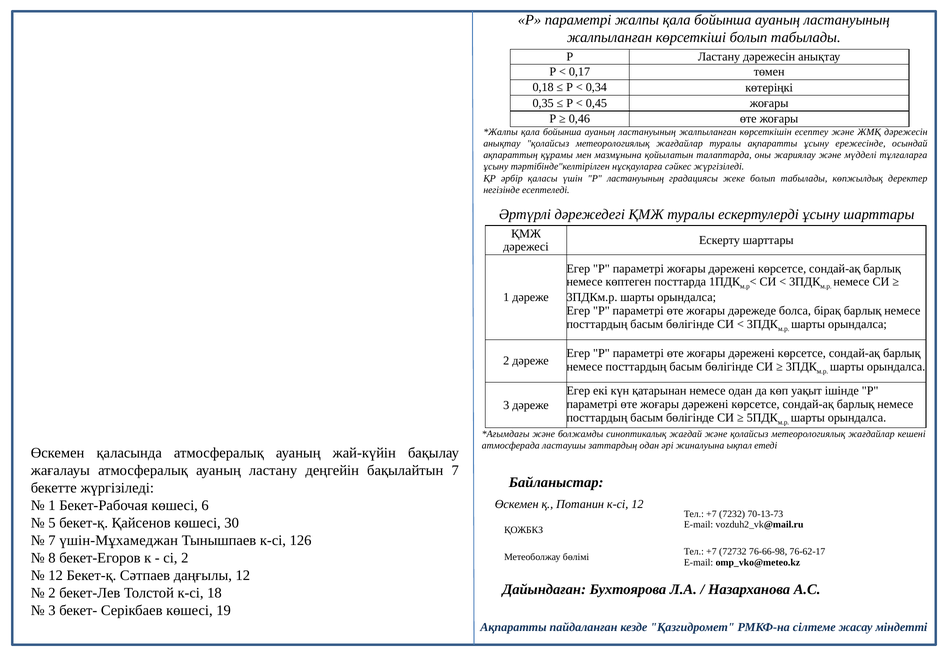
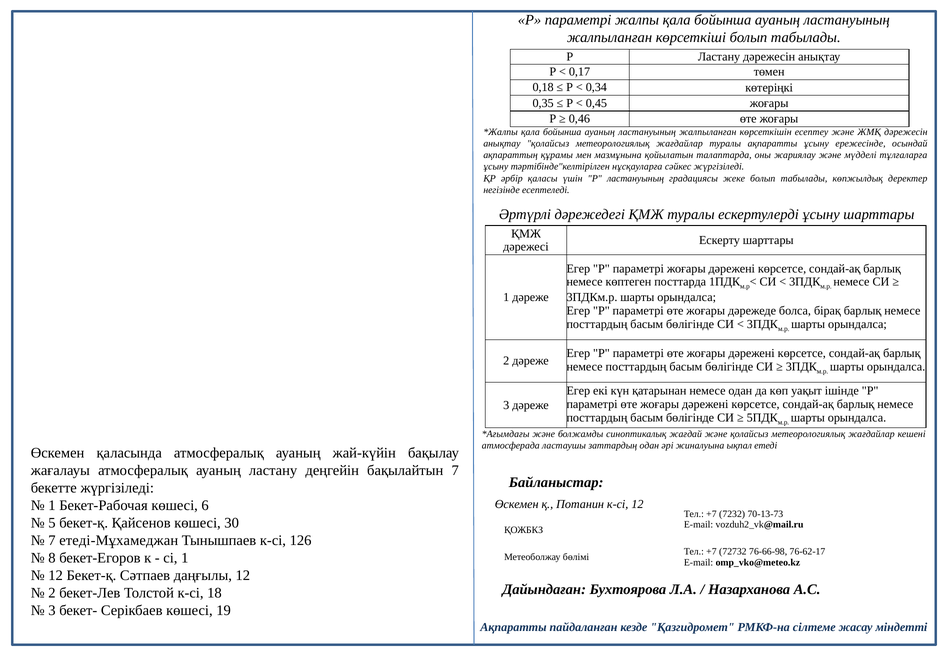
үшін-Мұхамеджан: үшін-Мұхамеджан -> етеді-Мұхамеджан
сі 2: 2 -> 1
